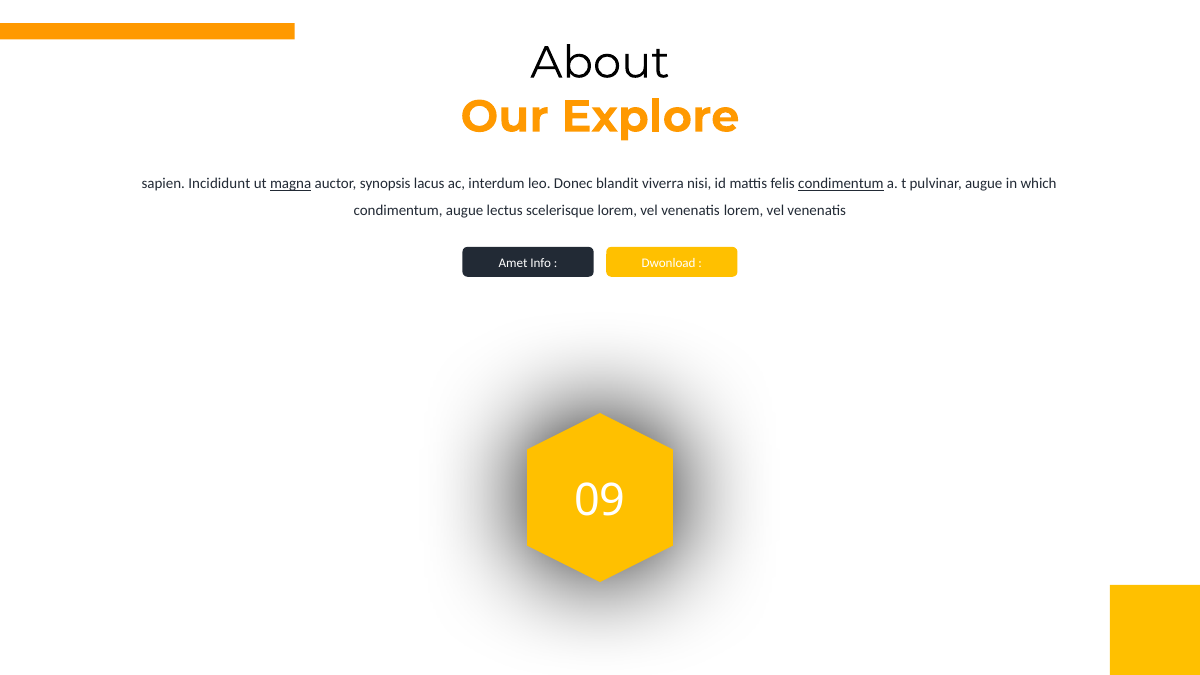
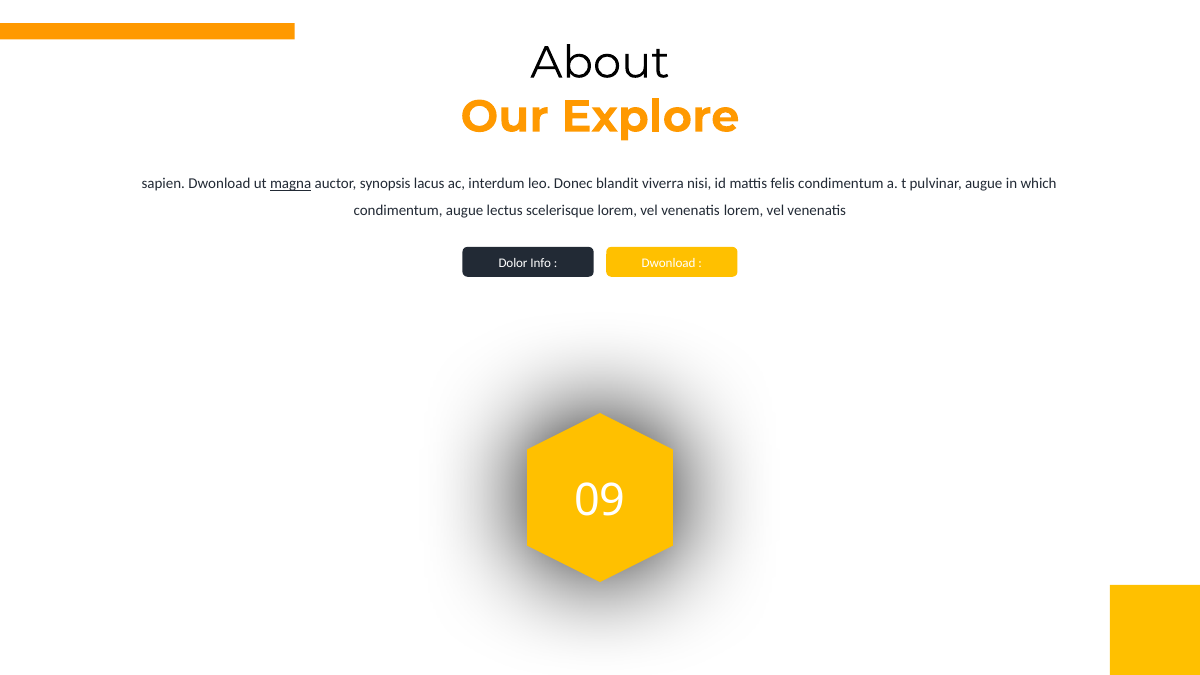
sapien Incididunt: Incididunt -> Dwonload
condimentum at (841, 184) underline: present -> none
Amet: Amet -> Dolor
